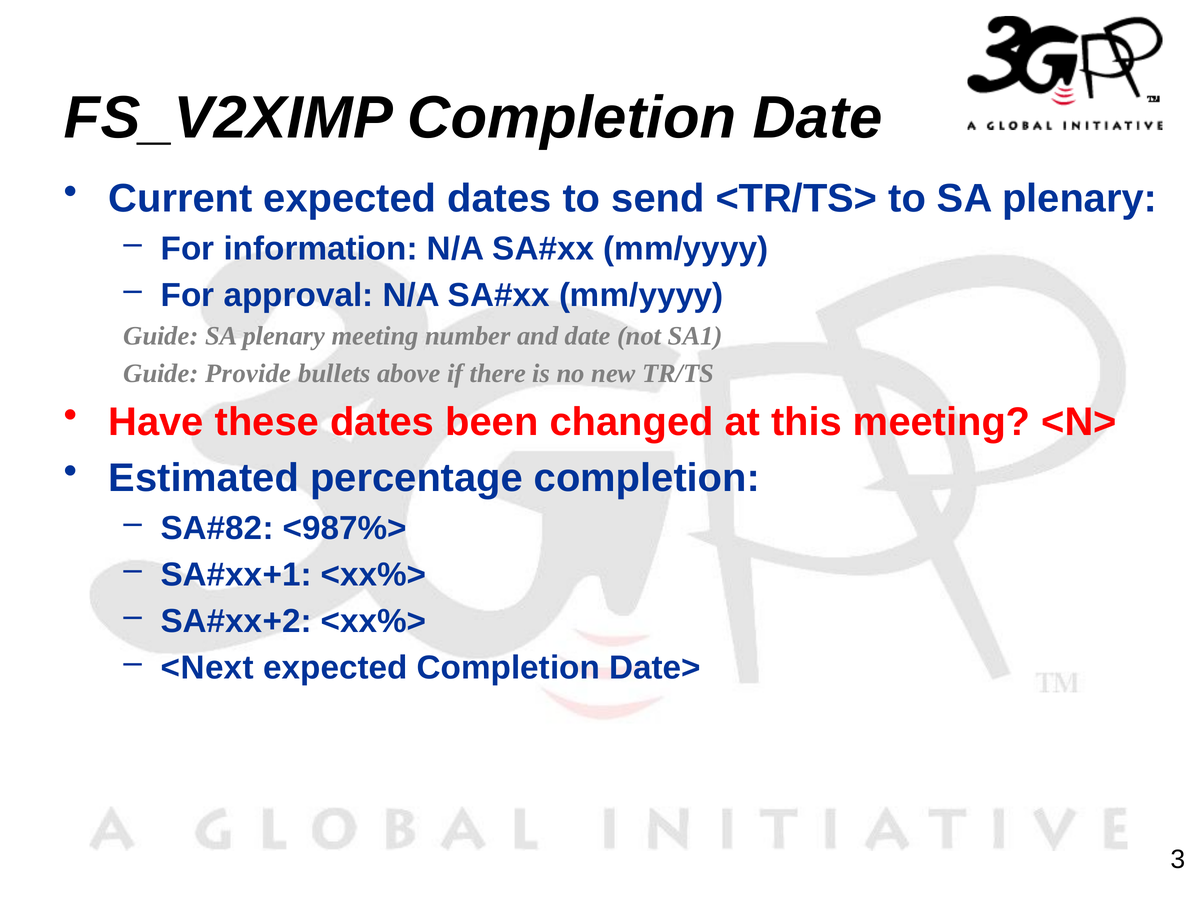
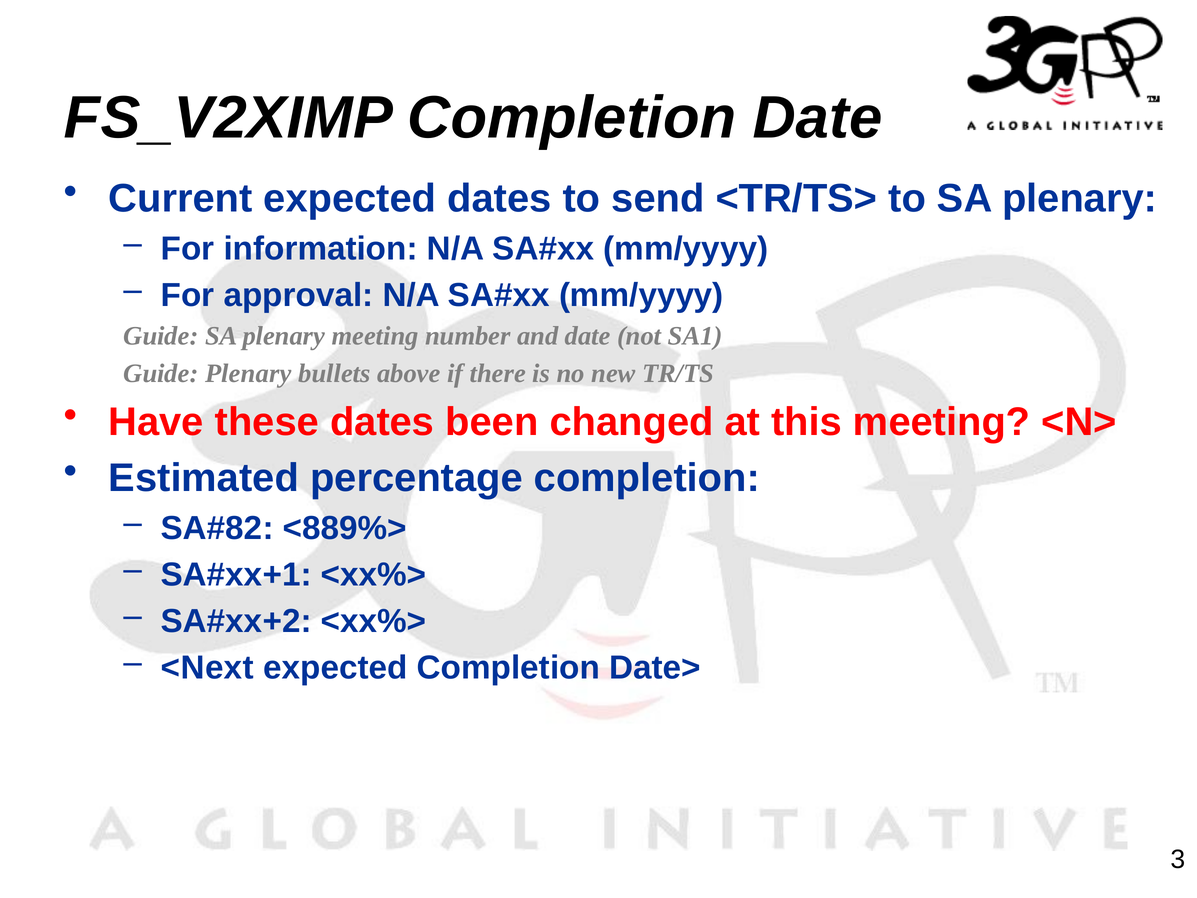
Guide Provide: Provide -> Plenary
<987%>: <987%> -> <889%>
